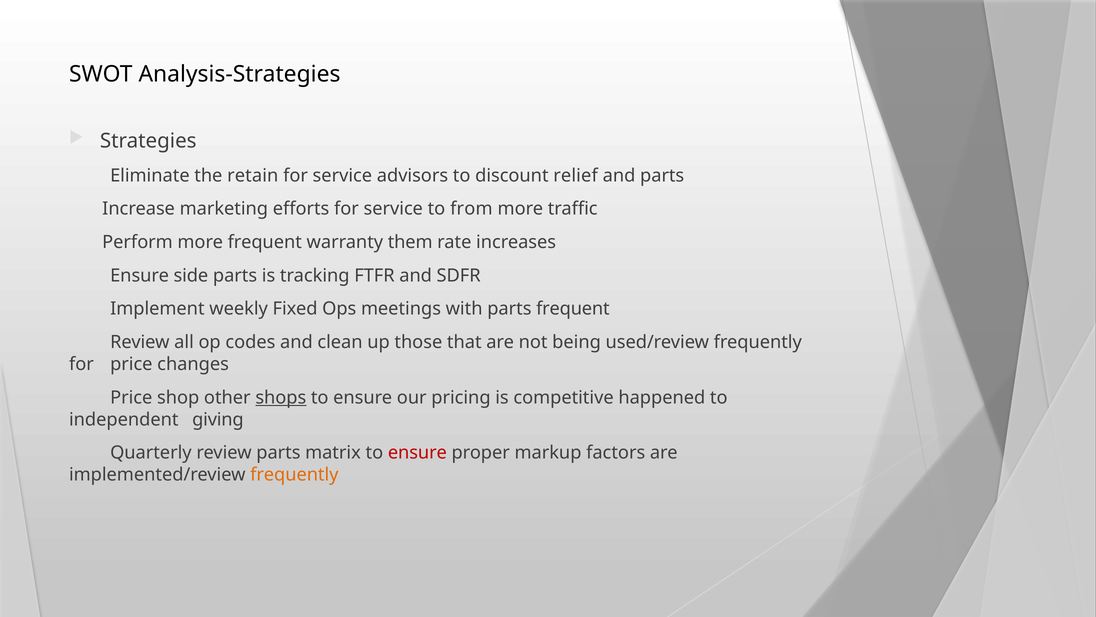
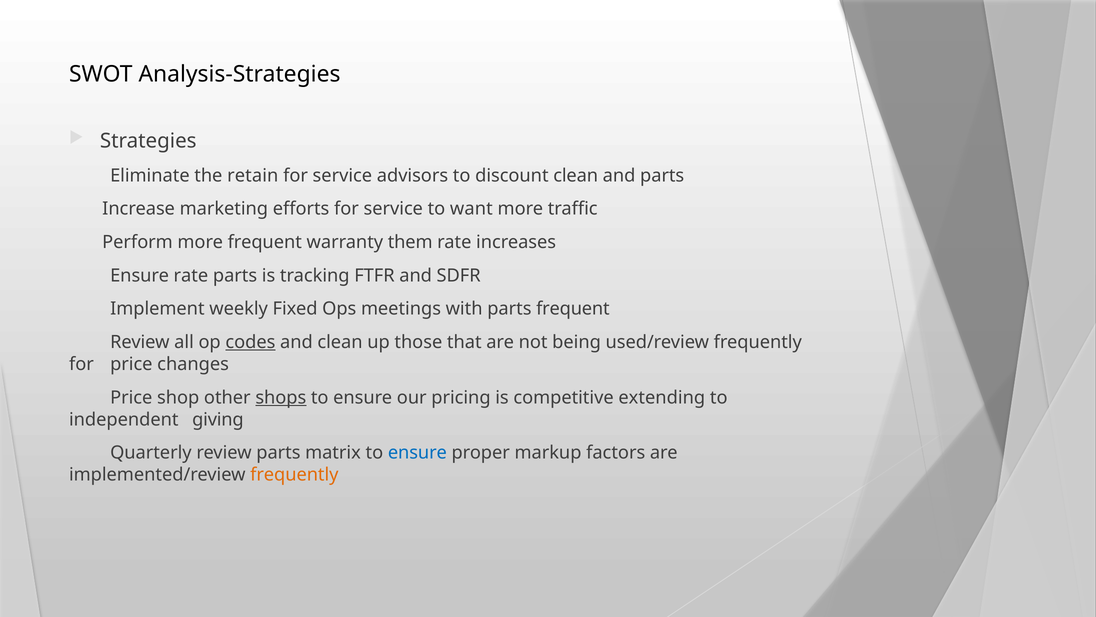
discount relief: relief -> clean
from: from -> want
Ensure side: side -> rate
codes underline: none -> present
happened: happened -> extending
ensure at (417, 452) colour: red -> blue
